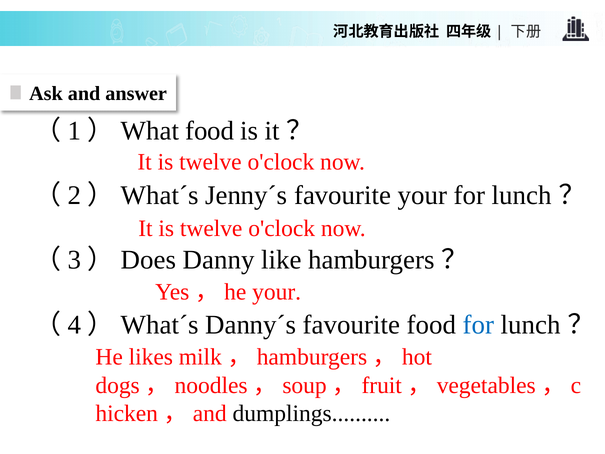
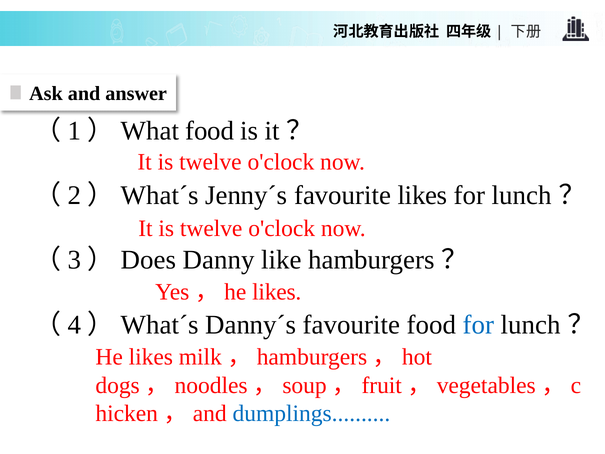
favourite your: your -> likes
your at (277, 292): your -> likes
dumplings colour: black -> blue
